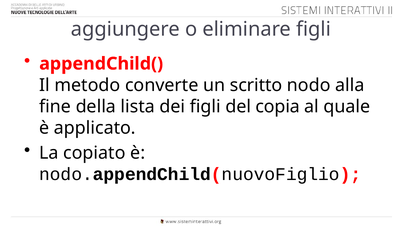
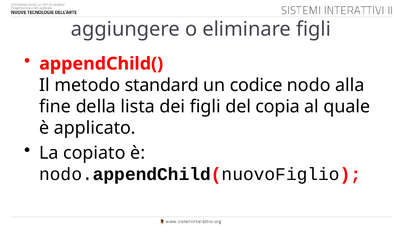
converte: converte -> standard
scritto: scritto -> codice
